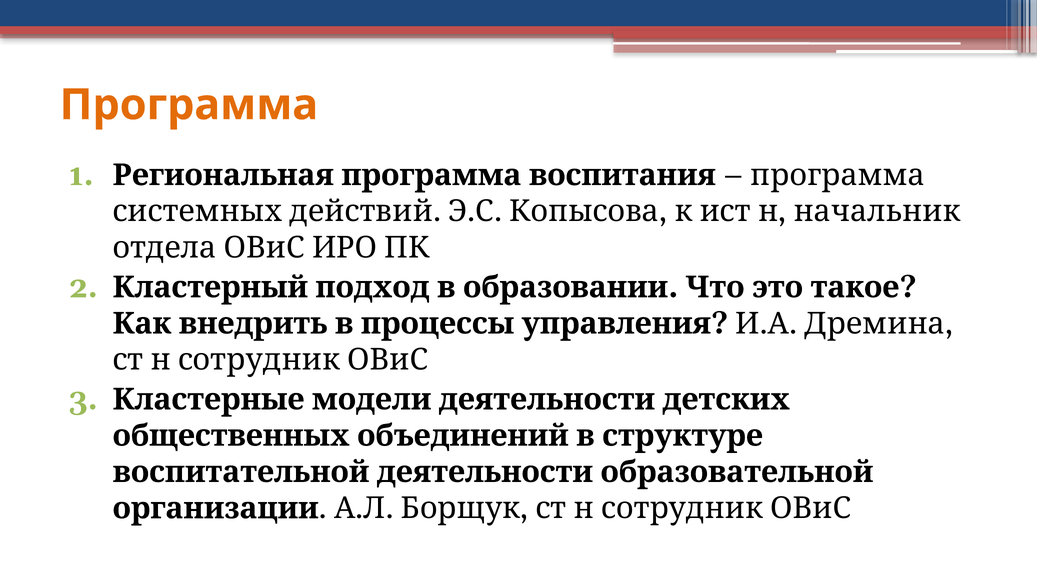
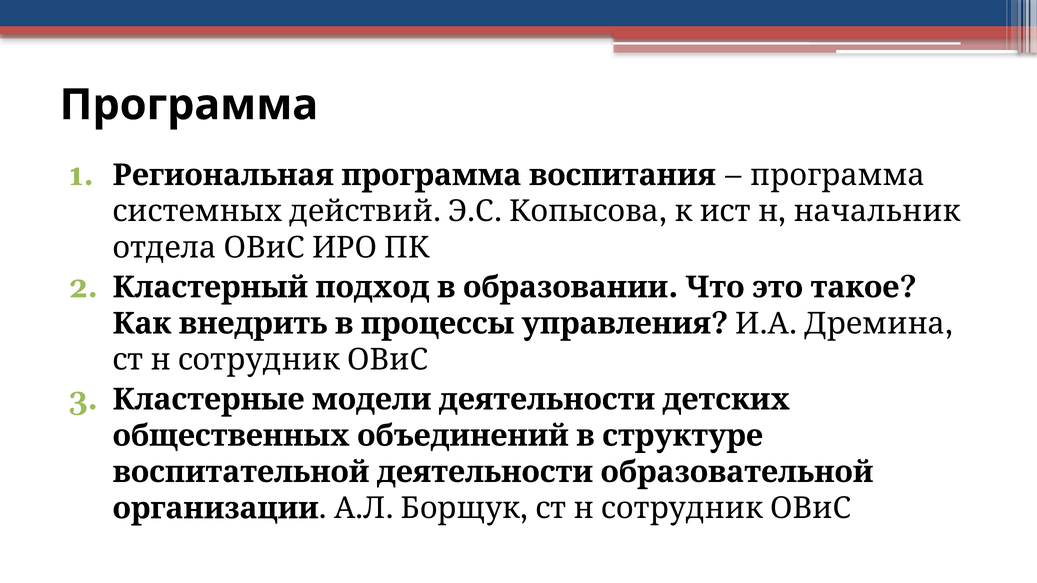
Программа at (189, 105) colour: orange -> black
